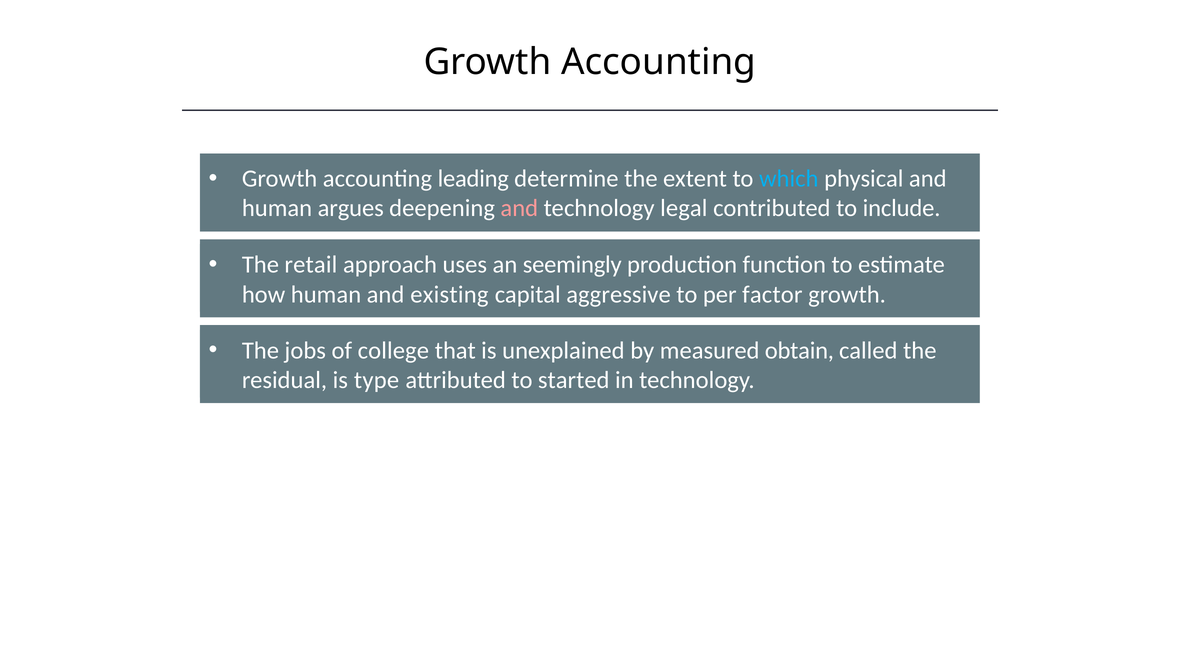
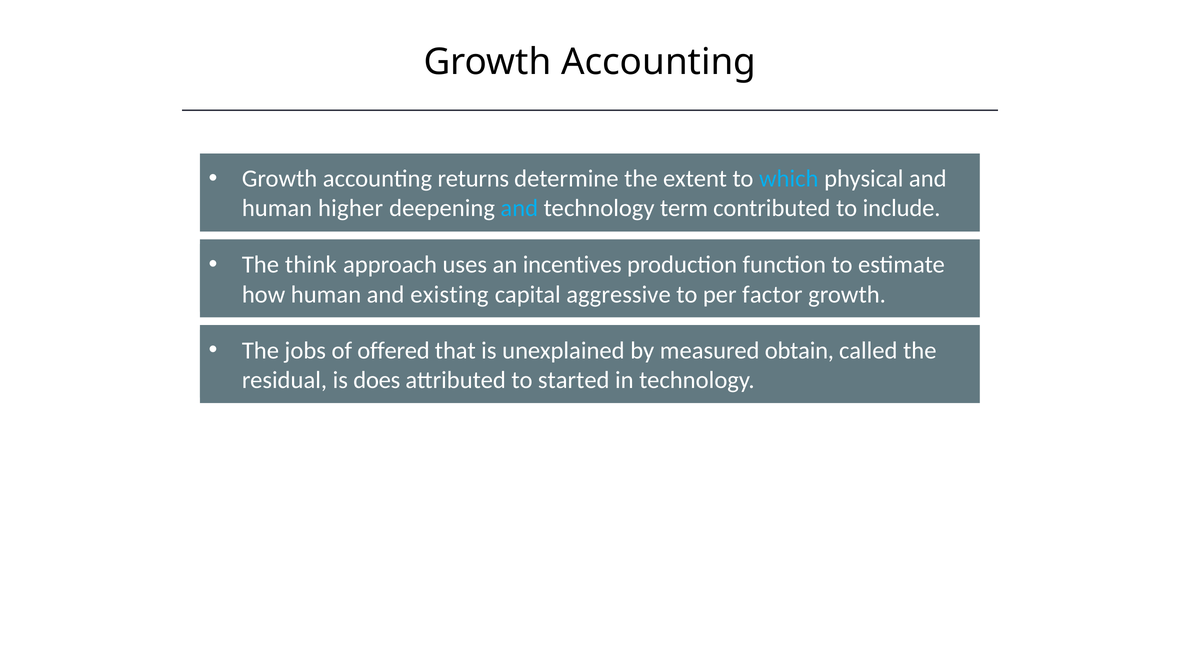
leading: leading -> returns
argues: argues -> higher
and at (519, 208) colour: pink -> light blue
legal: legal -> term
retail: retail -> think
seemingly: seemingly -> incentives
college: college -> offered
type: type -> does
